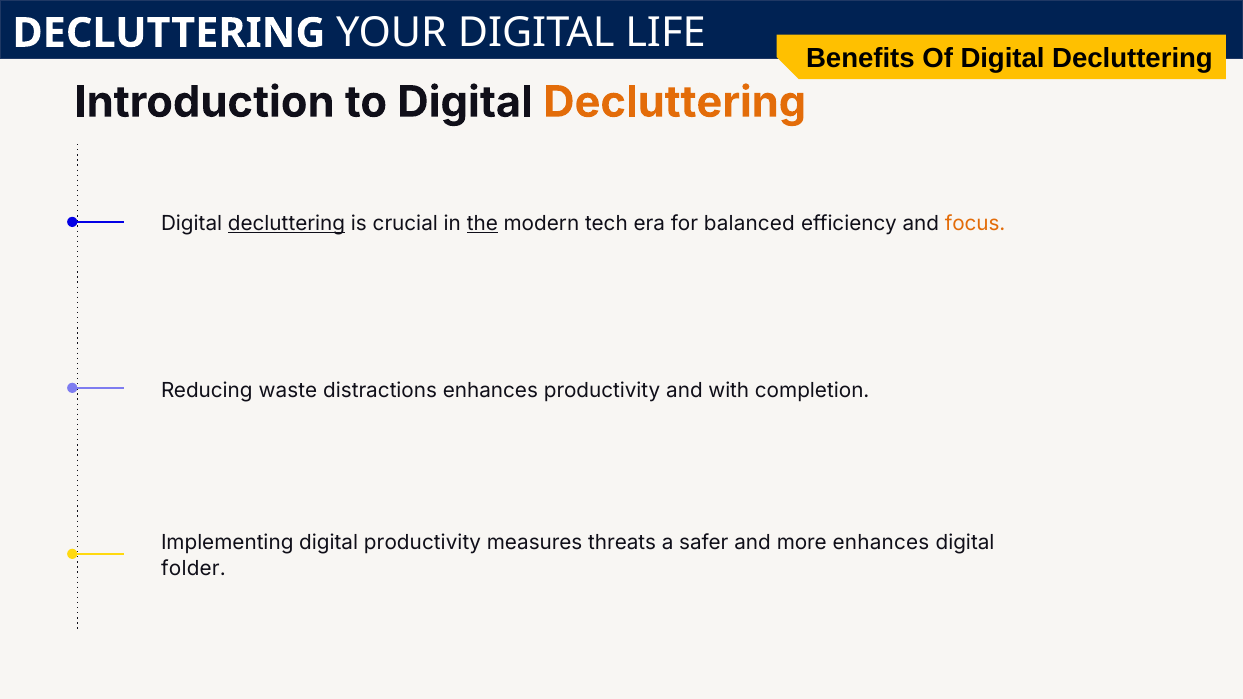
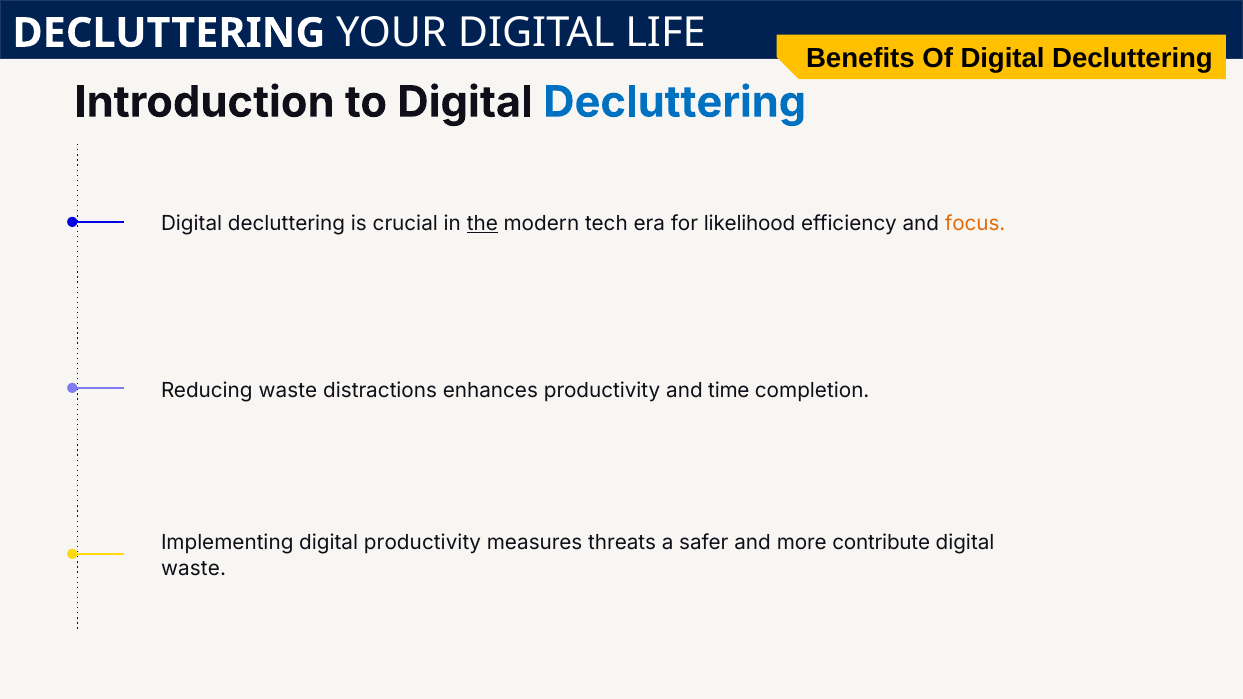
Decluttering at (675, 102) colour: orange -> blue
decluttering at (286, 224) underline: present -> none
balanced: balanced -> likelihood
with: with -> time
more enhances: enhances -> contribute
folder at (194, 569): folder -> waste
